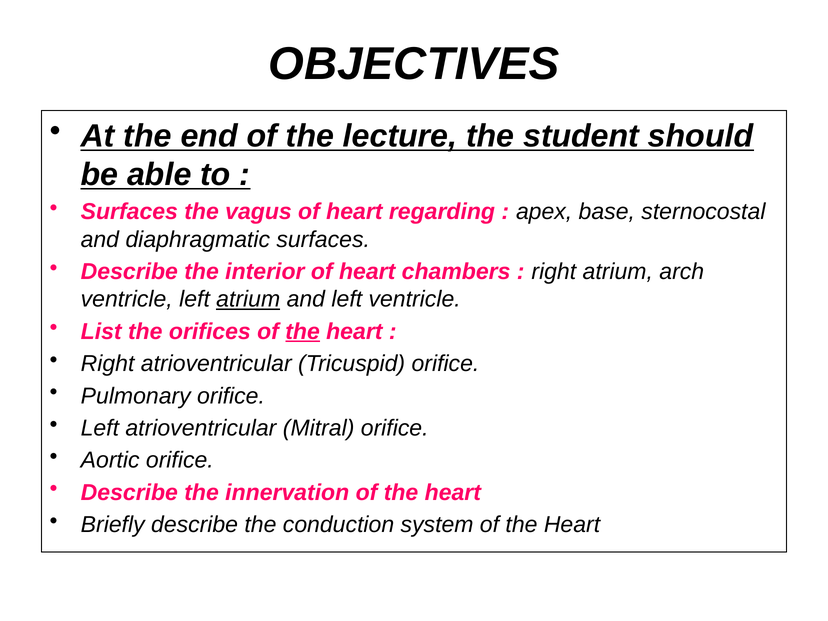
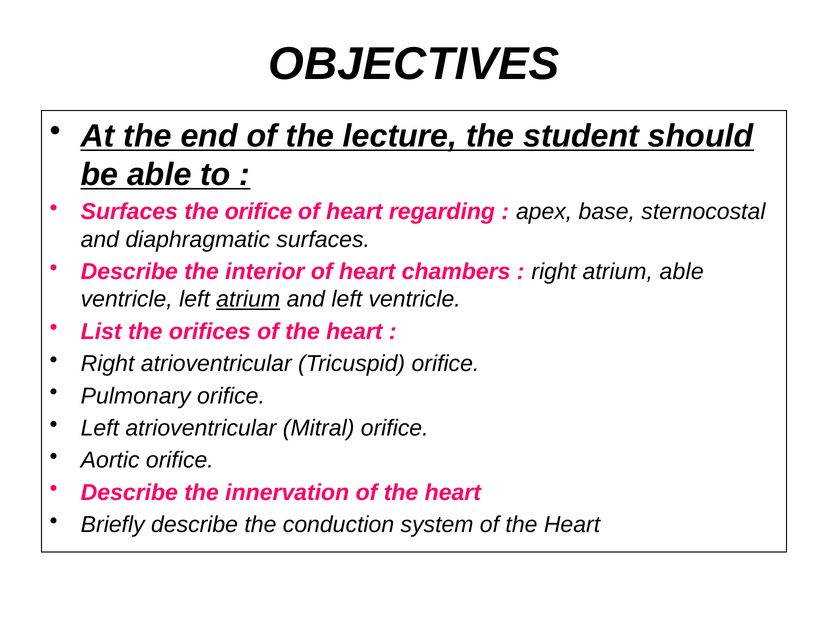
the vagus: vagus -> orifice
atrium arch: arch -> able
the at (303, 332) underline: present -> none
